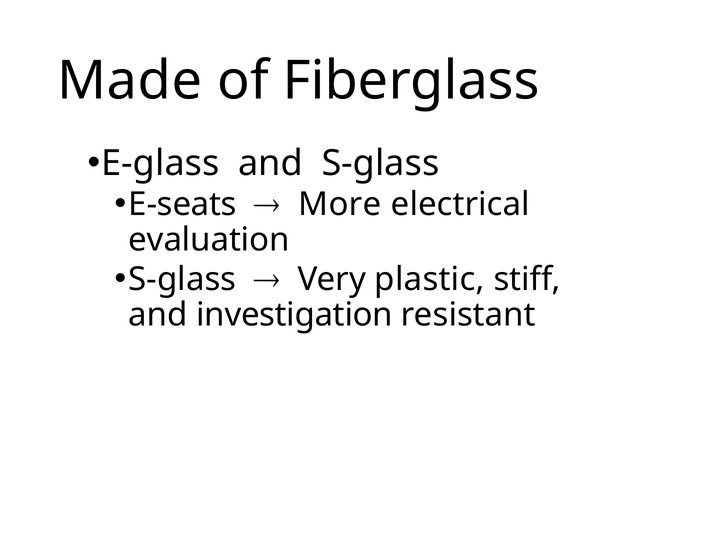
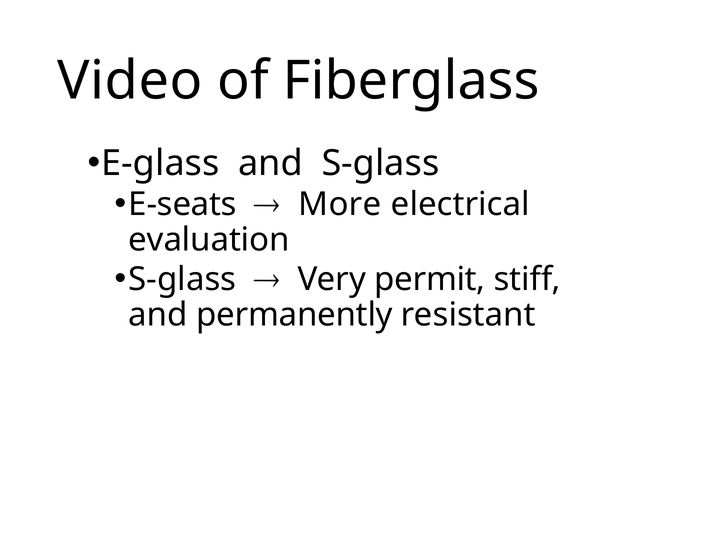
Made: Made -> Video
plastic: plastic -> permit
investigation: investigation -> permanently
